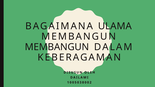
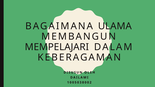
MEMBANGUN at (57, 47): MEMBANGUN -> MEMPELAJARI
